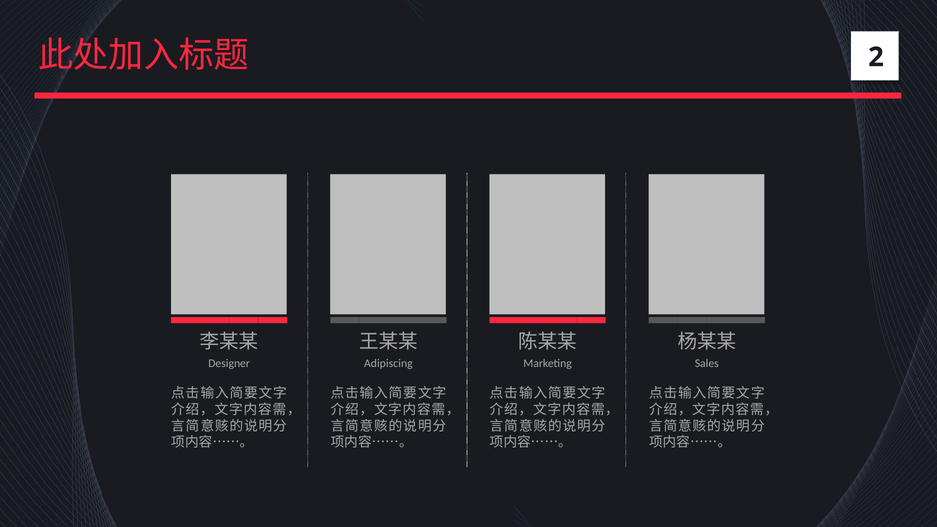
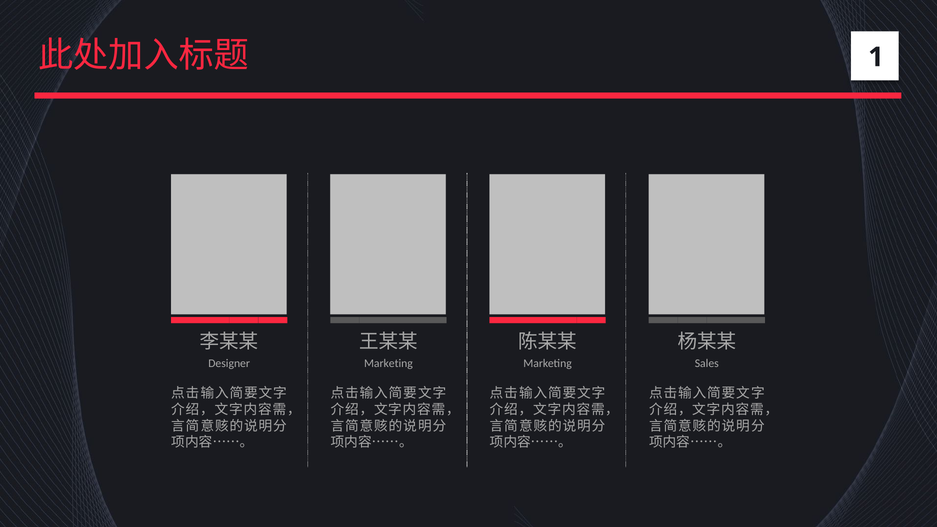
2: 2 -> 1
Adipiscing at (388, 363): Adipiscing -> Marketing
